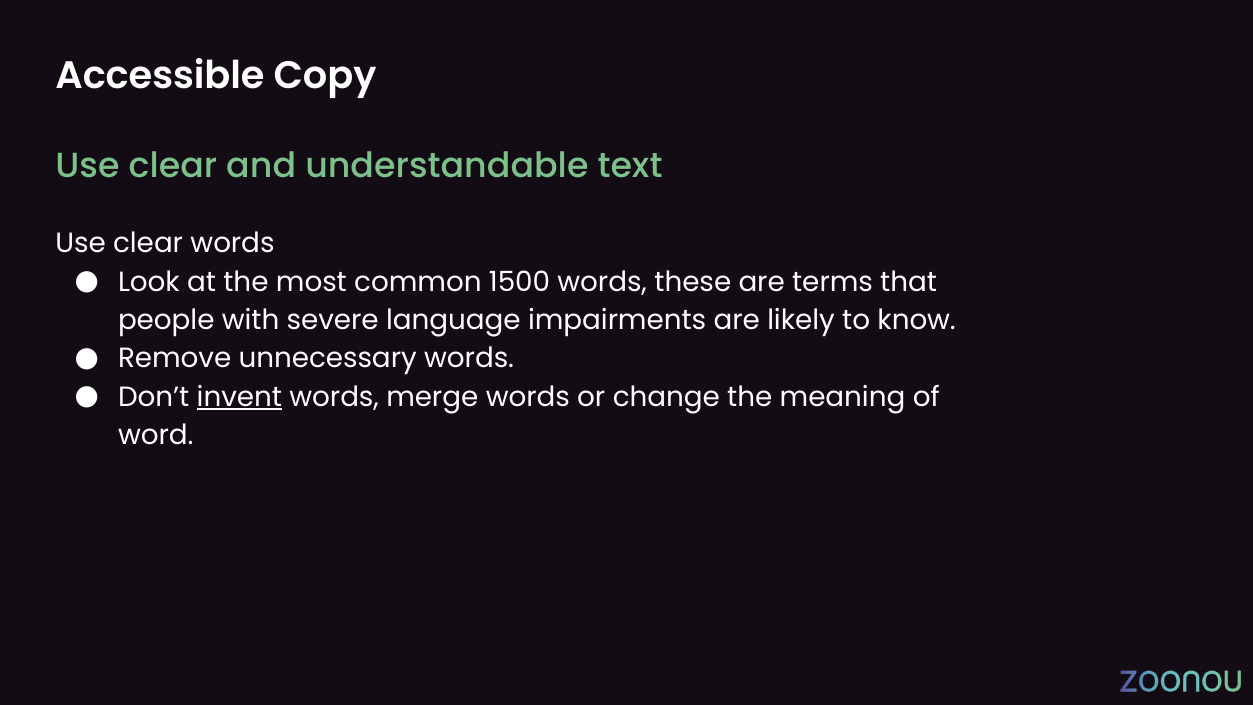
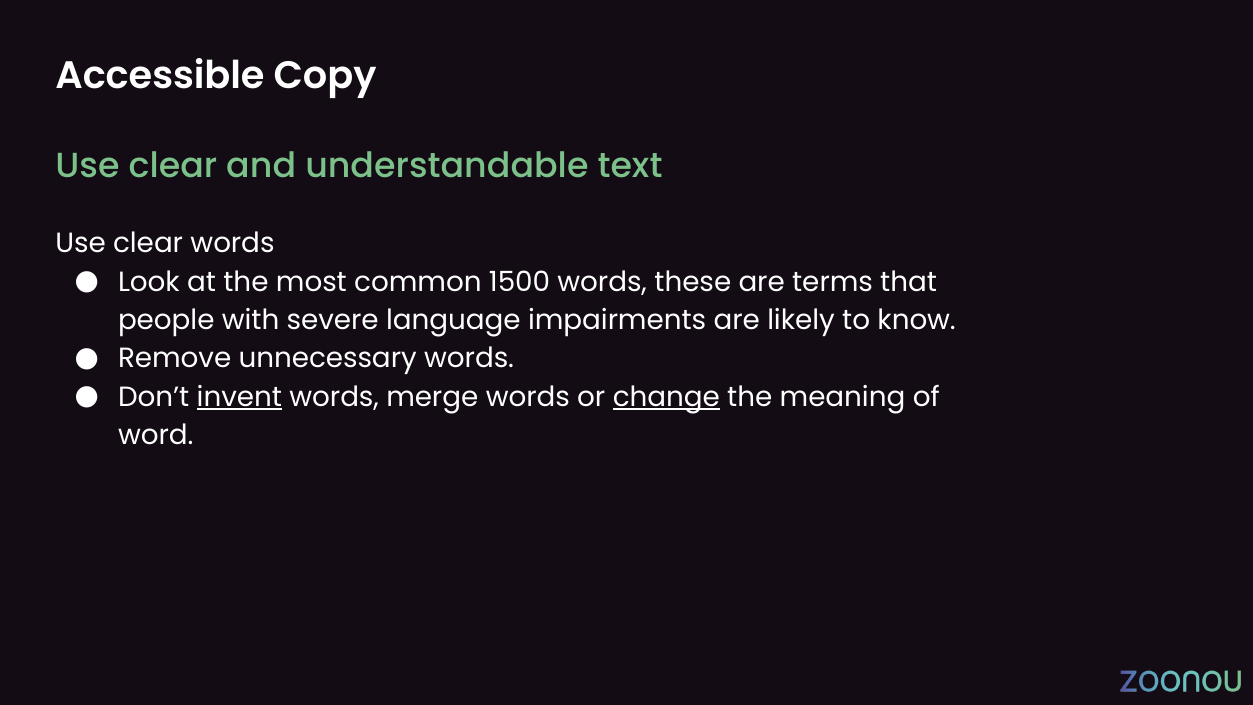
change underline: none -> present
